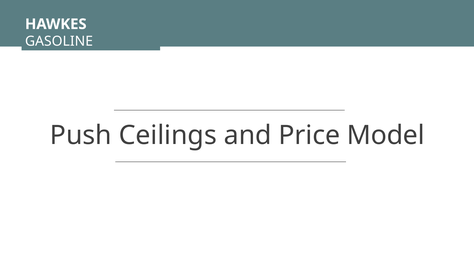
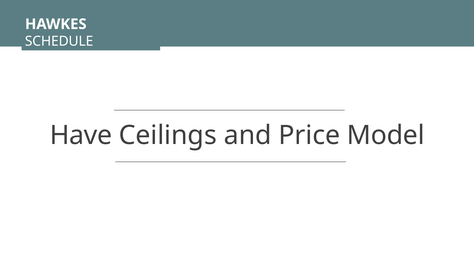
GASOLINE: GASOLINE -> SCHEDULE
Push: Push -> Have
